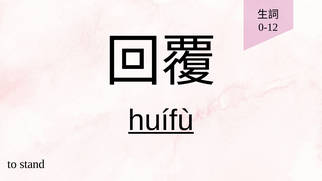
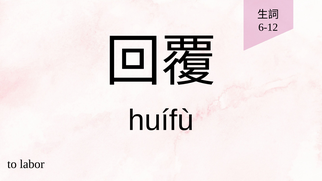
0-12: 0-12 -> 6-12
huífù underline: present -> none
stand: stand -> labor
